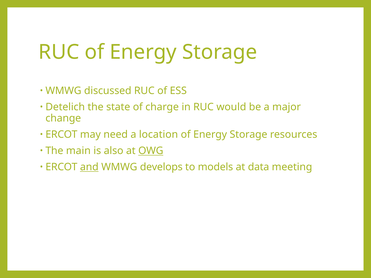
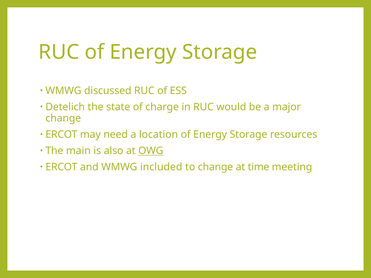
and underline: present -> none
develops: develops -> included
to models: models -> change
data: data -> time
